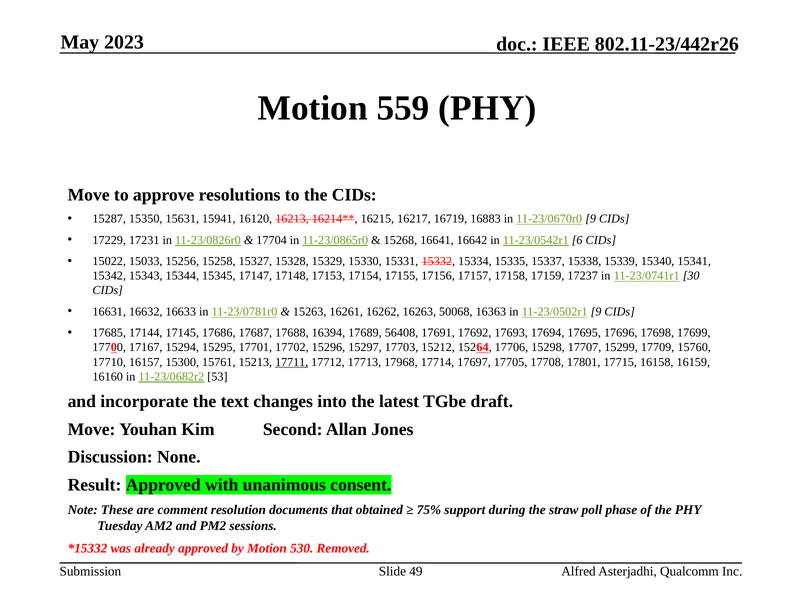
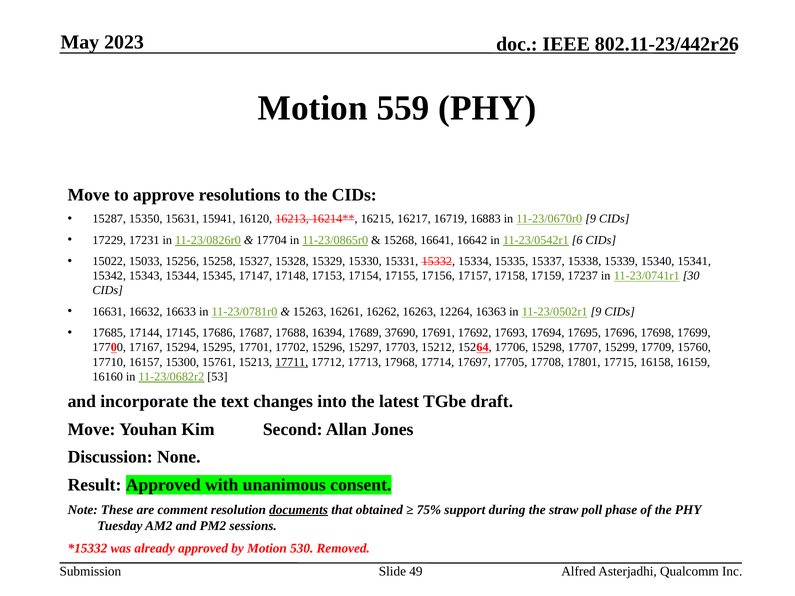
50068: 50068 -> 12264
56408: 56408 -> 37690
documents underline: none -> present
